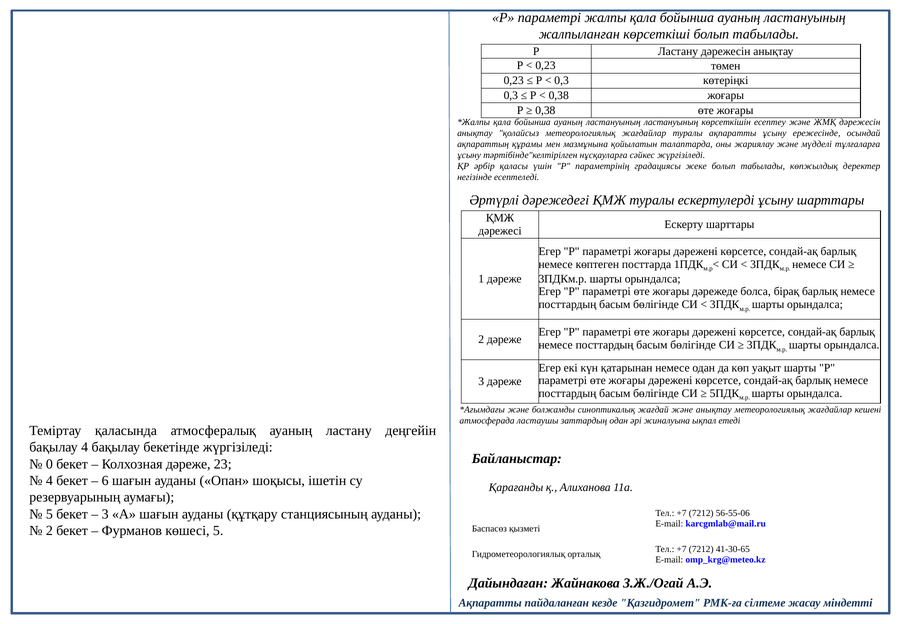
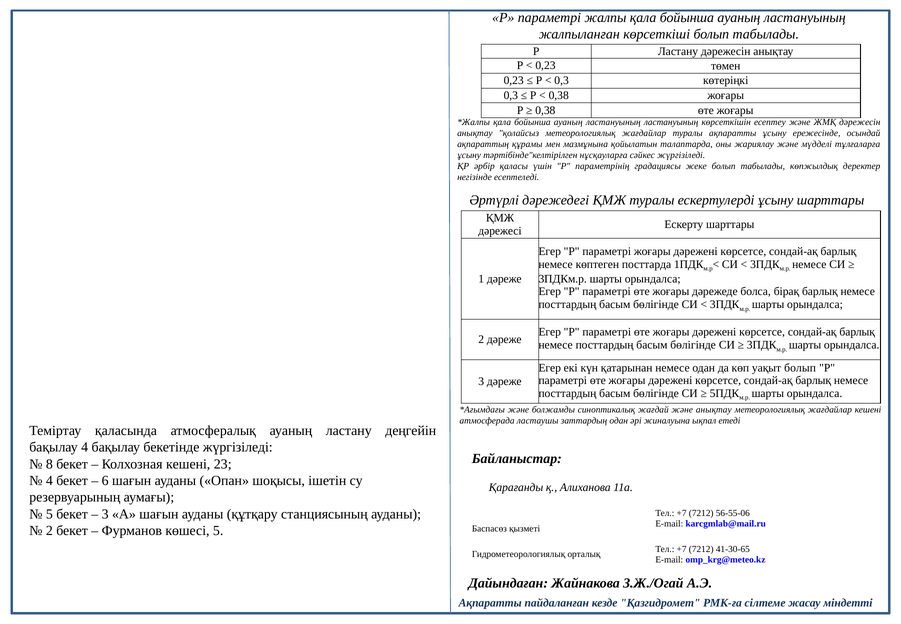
уақыт шарты: шарты -> болып
0: 0 -> 8
Колхозная дәреже: дәреже -> кешені
